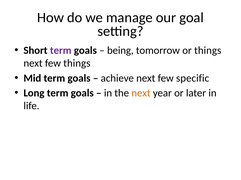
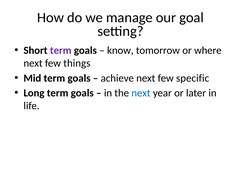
being: being -> know
or things: things -> where
next at (141, 93) colour: orange -> blue
